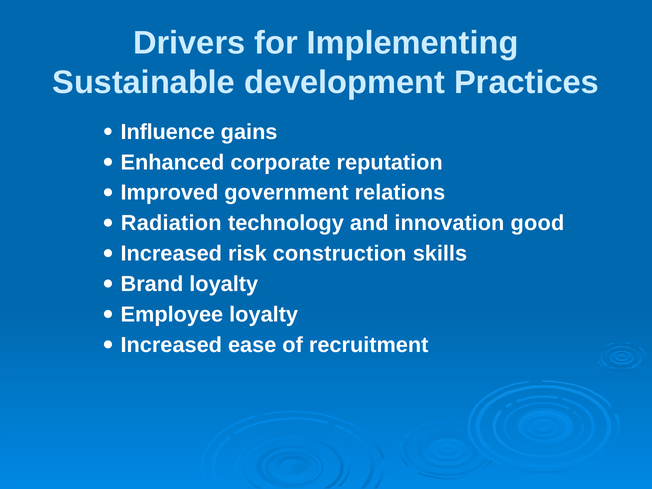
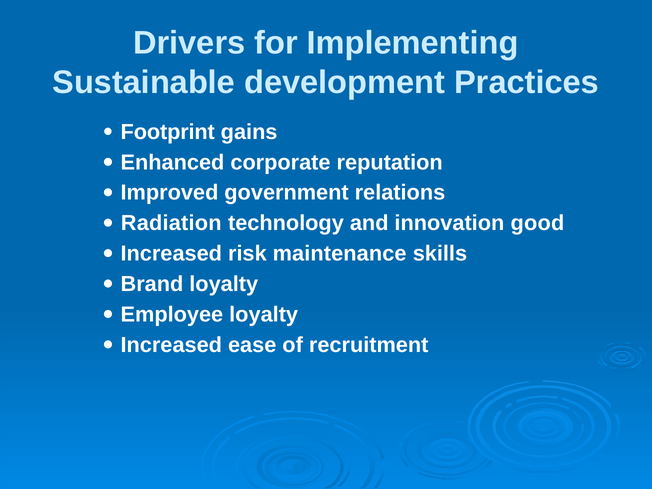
Influence: Influence -> Footprint
construction: construction -> maintenance
